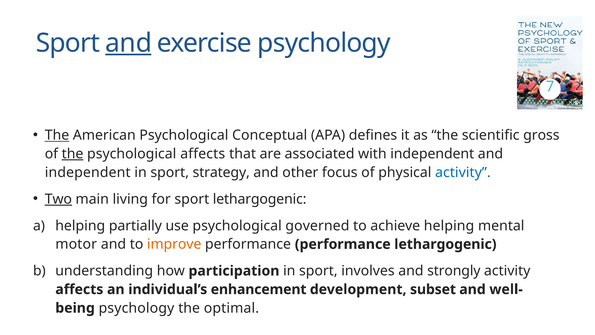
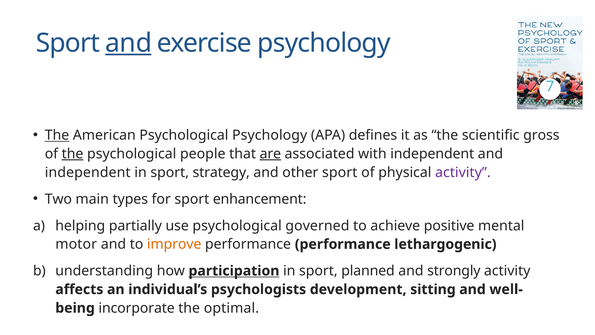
Psychological Conceptual: Conceptual -> Psychology
psychological affects: affects -> people
are underline: none -> present
other focus: focus -> sport
activity at (463, 172) colour: blue -> purple
Two underline: present -> none
living: living -> types
sport lethargogenic: lethargogenic -> enhancement
achieve helping: helping -> positive
participation underline: none -> present
involves: involves -> planned
enhancement: enhancement -> psychologists
subset: subset -> sitting
psychology at (136, 308): psychology -> incorporate
